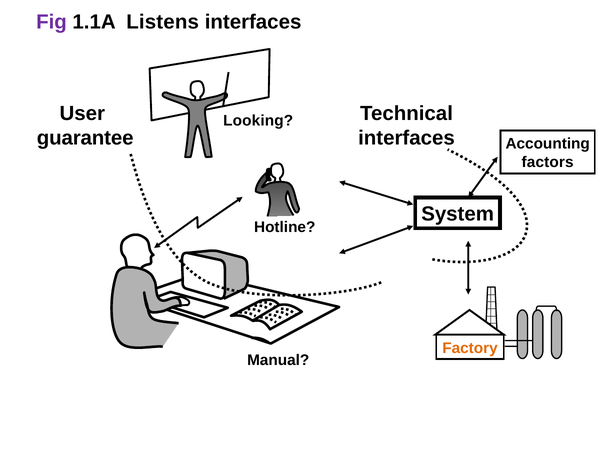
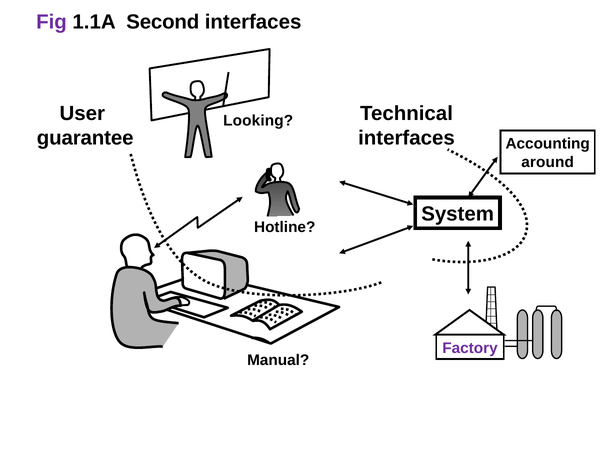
Listens: Listens -> Second
factors: factors -> around
Factory colour: orange -> purple
